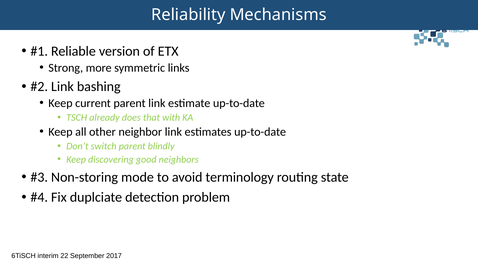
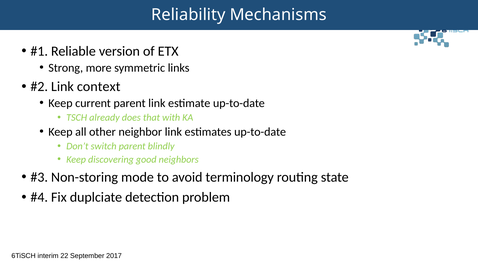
bashing: bashing -> context
